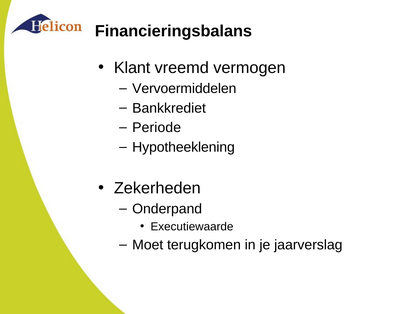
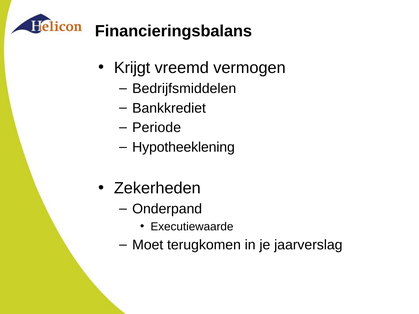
Klant: Klant -> Krijgt
Vervoermiddelen: Vervoermiddelen -> Bedrijfsmiddelen
